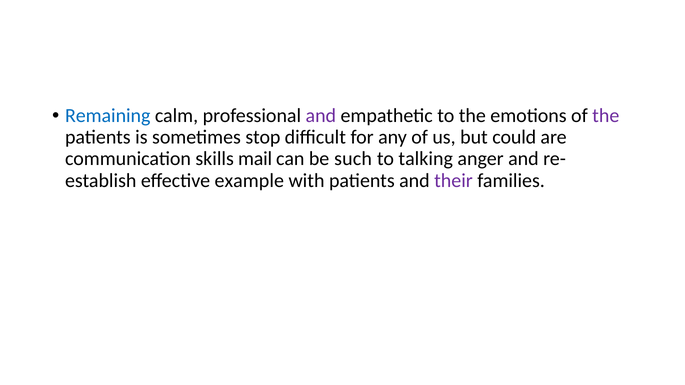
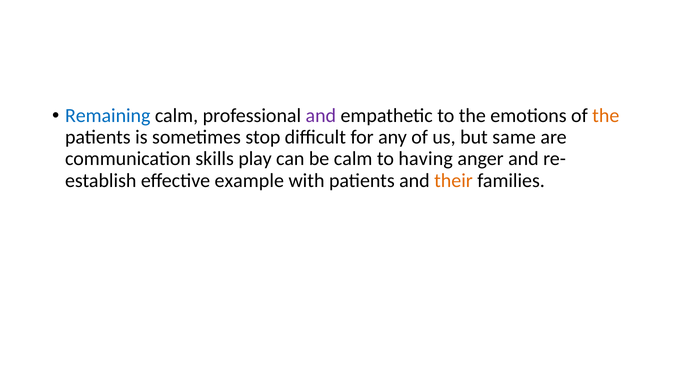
the at (606, 116) colour: purple -> orange
could: could -> same
mail: mail -> play
be such: such -> calm
talking: talking -> having
their colour: purple -> orange
